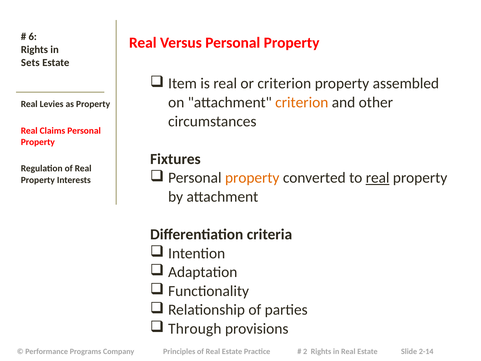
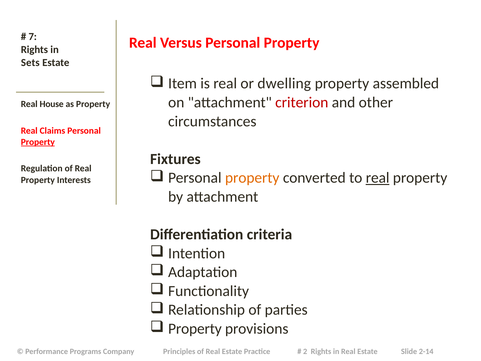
6: 6 -> 7
or criterion: criterion -> dwelling
criterion at (302, 102) colour: orange -> red
Levies: Levies -> House
Property at (38, 142) underline: none -> present
Through at (195, 328): Through -> Property
